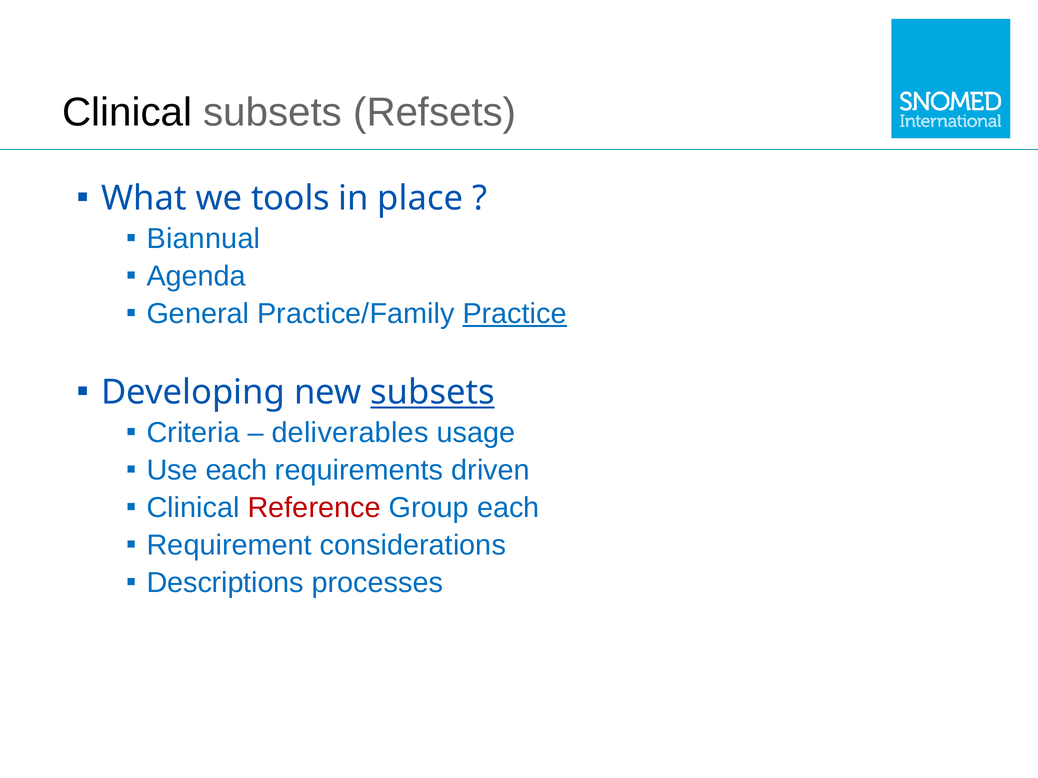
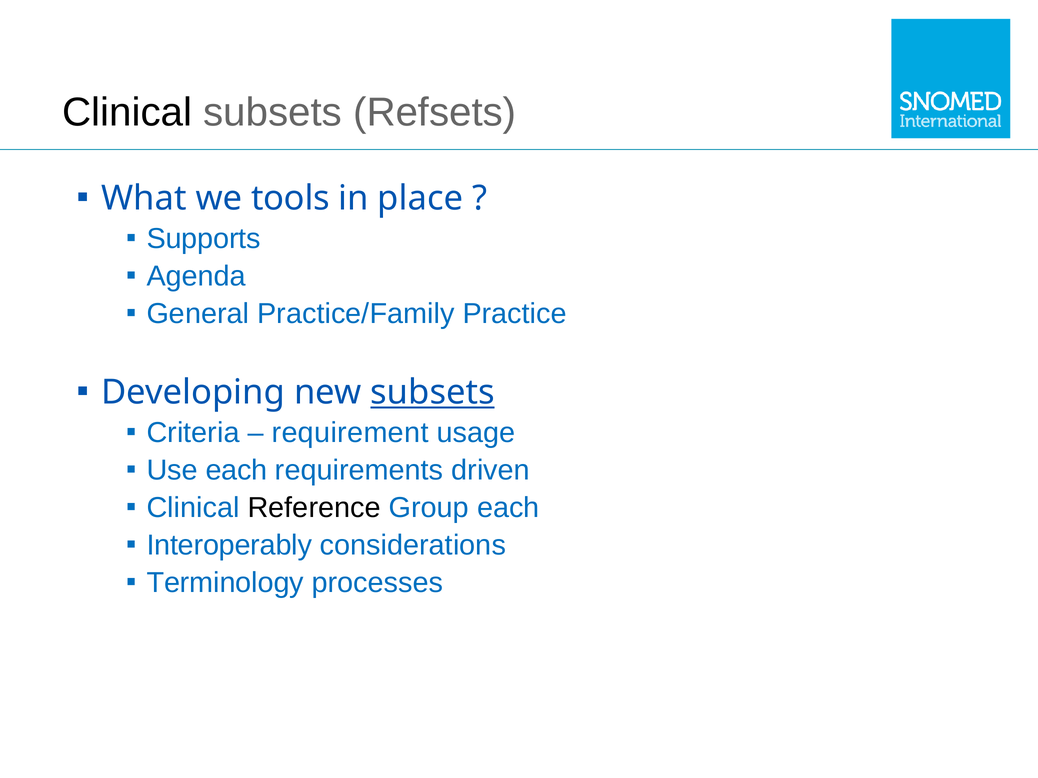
Biannual: Biannual -> Supports
Practice underline: present -> none
deliverables: deliverables -> requirement
Reference colour: red -> black
Requirement: Requirement -> Interoperably
Descriptions: Descriptions -> Terminology
